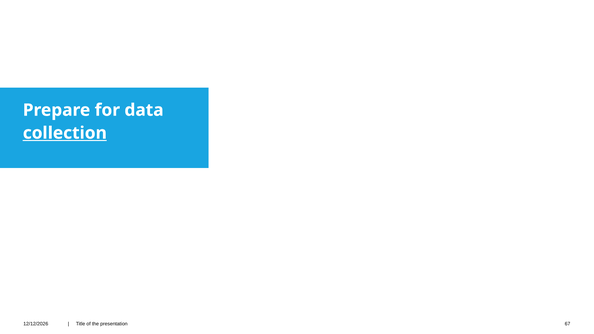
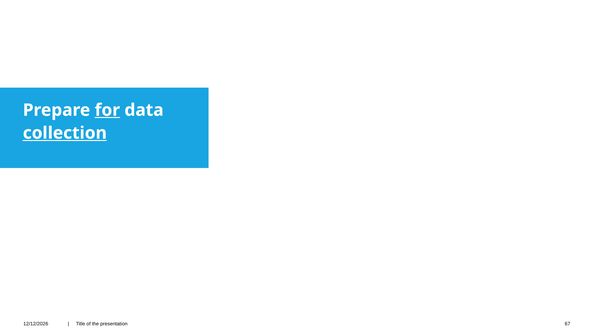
for underline: none -> present
